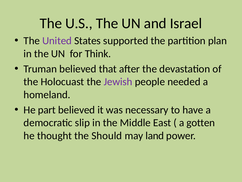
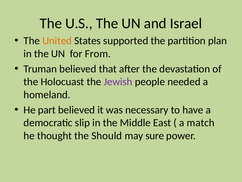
United colour: purple -> orange
Think: Think -> From
gotten: gotten -> match
land: land -> sure
